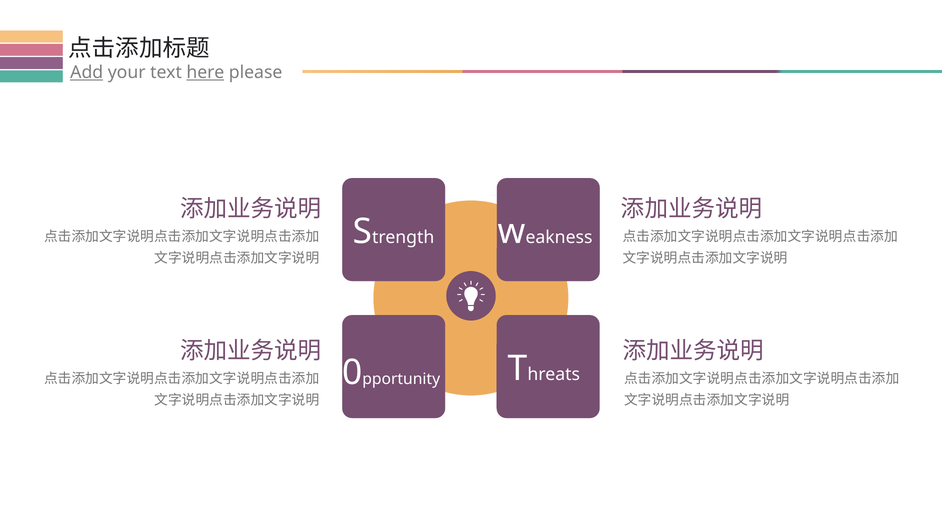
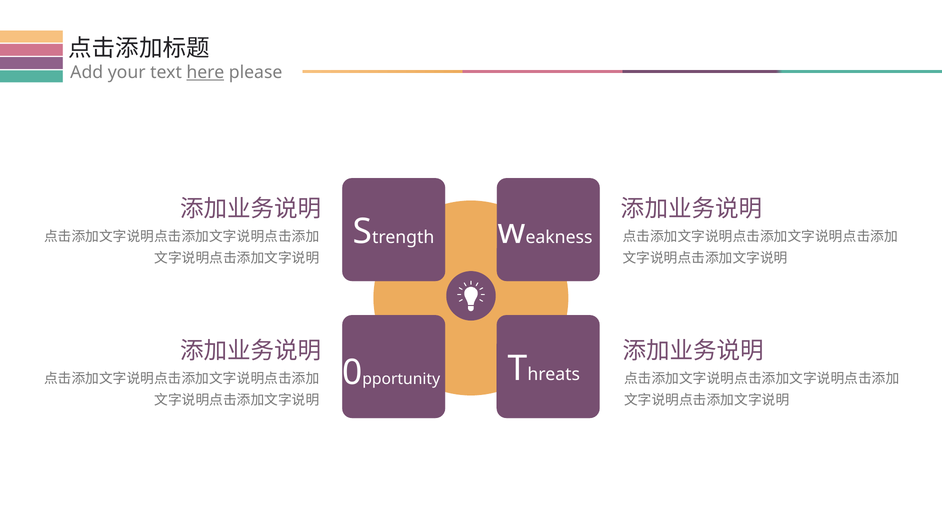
Add underline: present -> none
